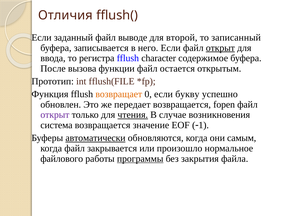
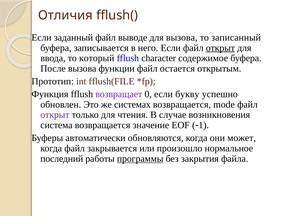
для второй: второй -> вызова
регистра: регистра -> который
возвращает colour: orange -> purple
передает: передает -> системах
fopen: fopen -> mode
чтения underline: present -> none
автоматически underline: present -> none
самым: самым -> может
файлового: файлового -> последний
